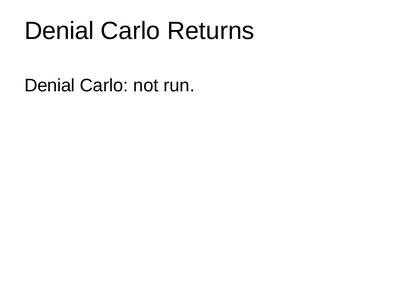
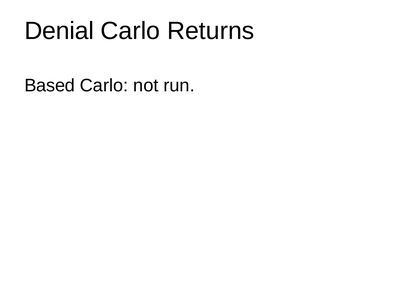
Denial at (50, 86): Denial -> Based
